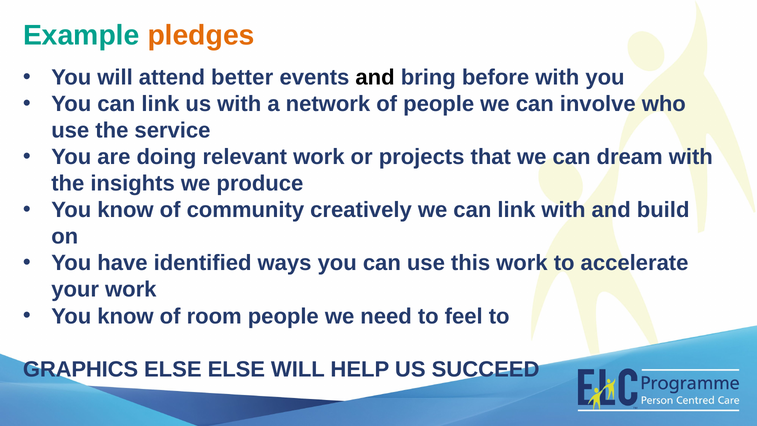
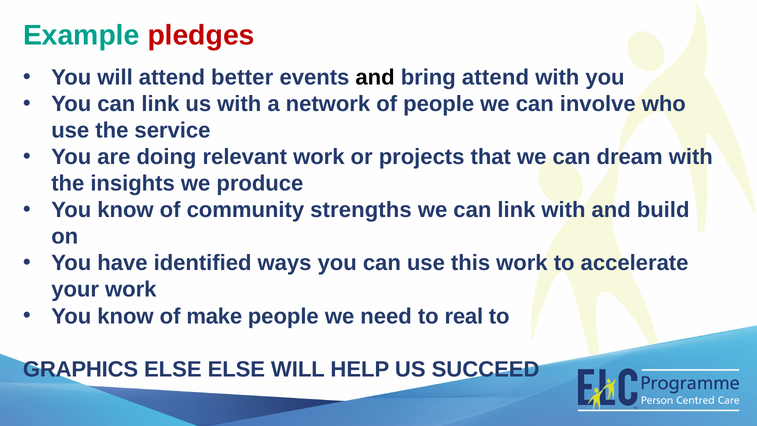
pledges colour: orange -> red
bring before: before -> attend
creatively: creatively -> strengths
room: room -> make
feel: feel -> real
